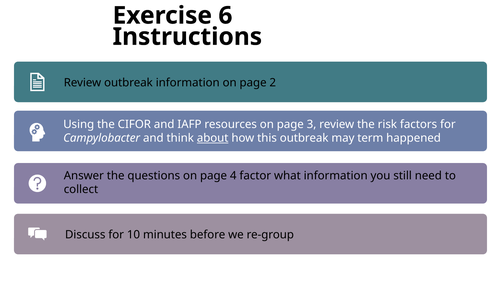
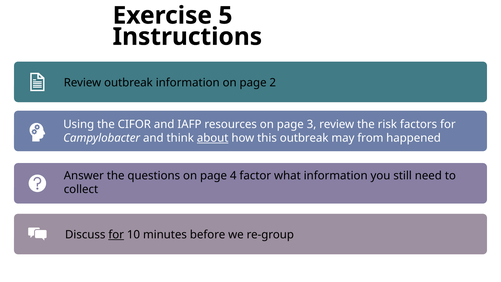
6: 6 -> 5
term: term -> from
for at (116, 235) underline: none -> present
